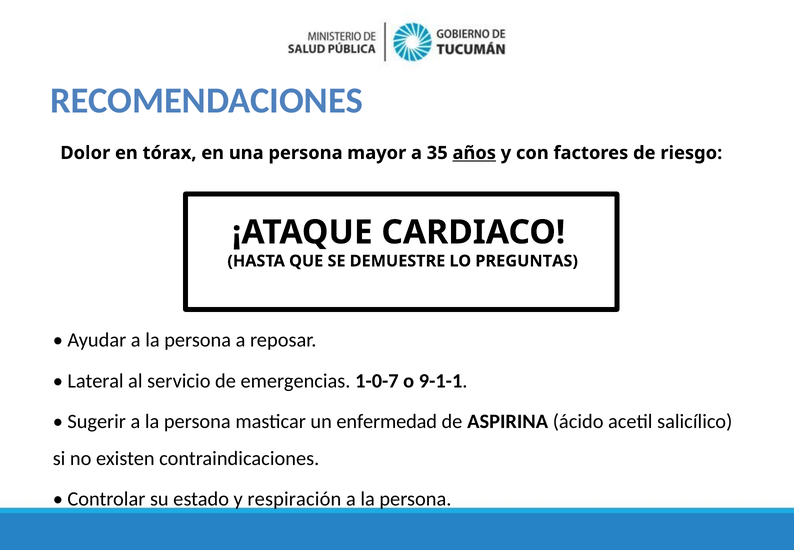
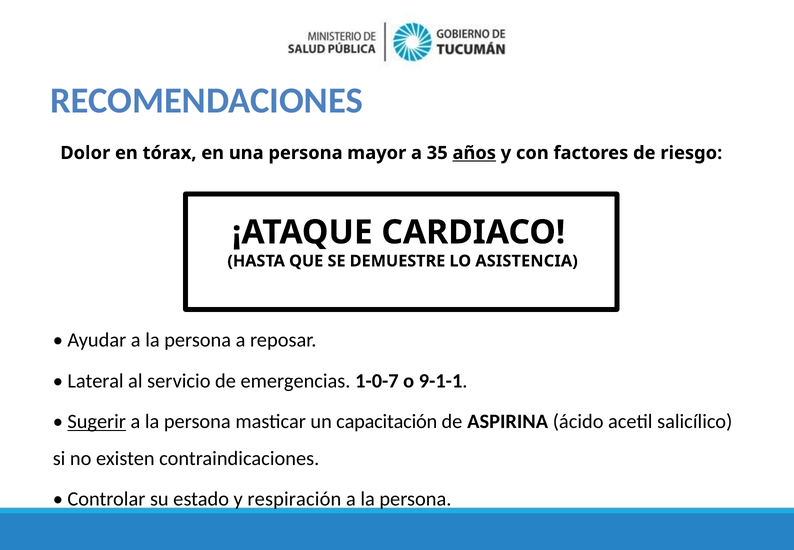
PREGUNTAS: PREGUNTAS -> ASISTENCIA
Sugerir underline: none -> present
enfermedad: enfermedad -> capacitación
